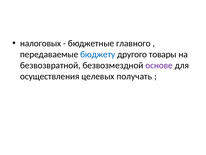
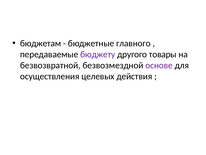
налоговых: налоговых -> бюджетам
бюджету colour: blue -> purple
получать: получать -> действия
